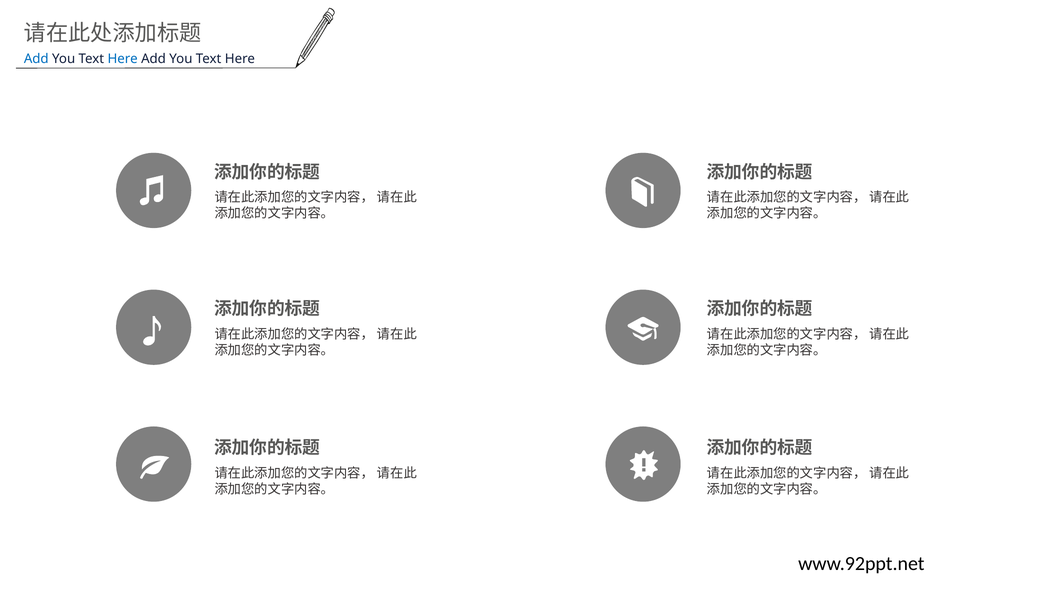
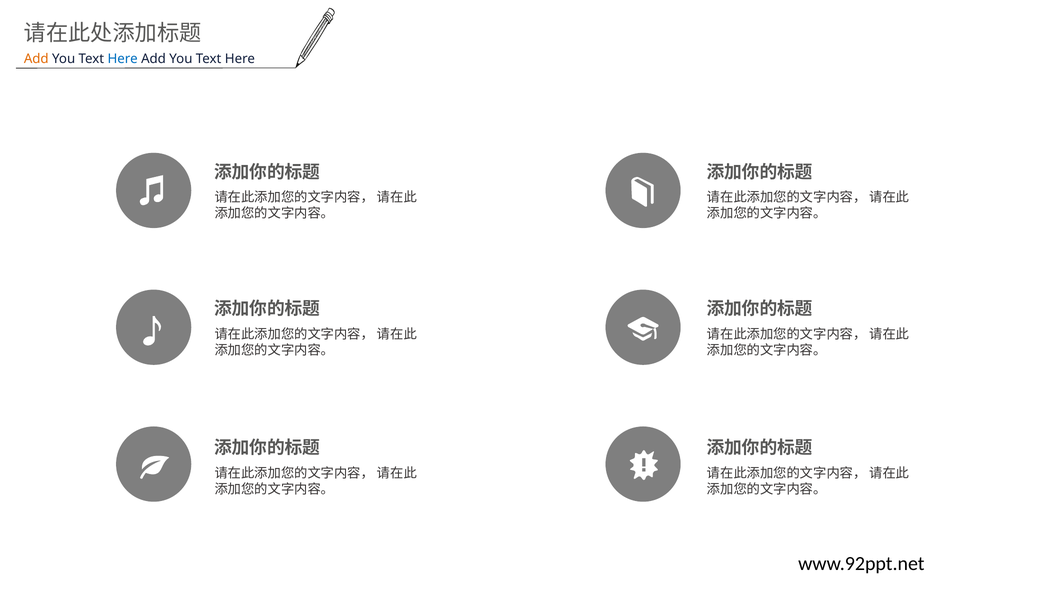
Add at (36, 59) colour: blue -> orange
